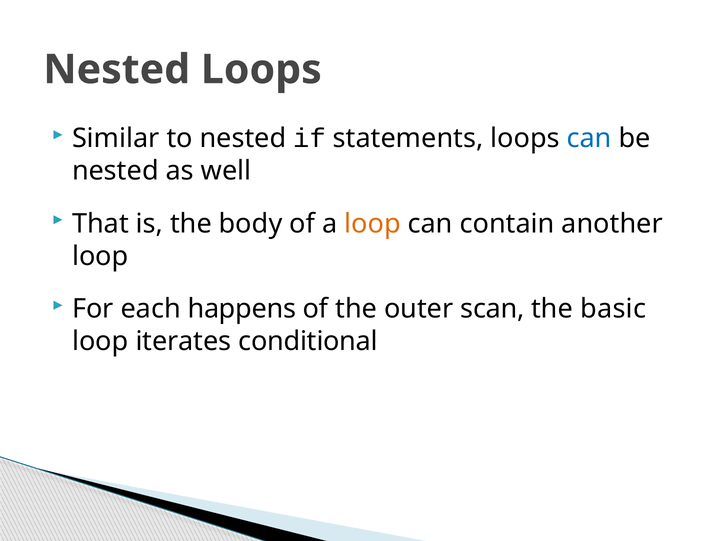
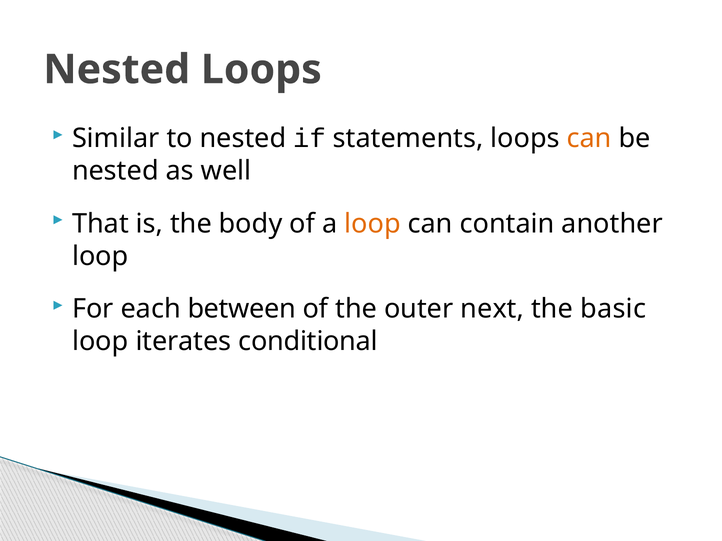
can at (589, 139) colour: blue -> orange
happens: happens -> between
scan: scan -> next
